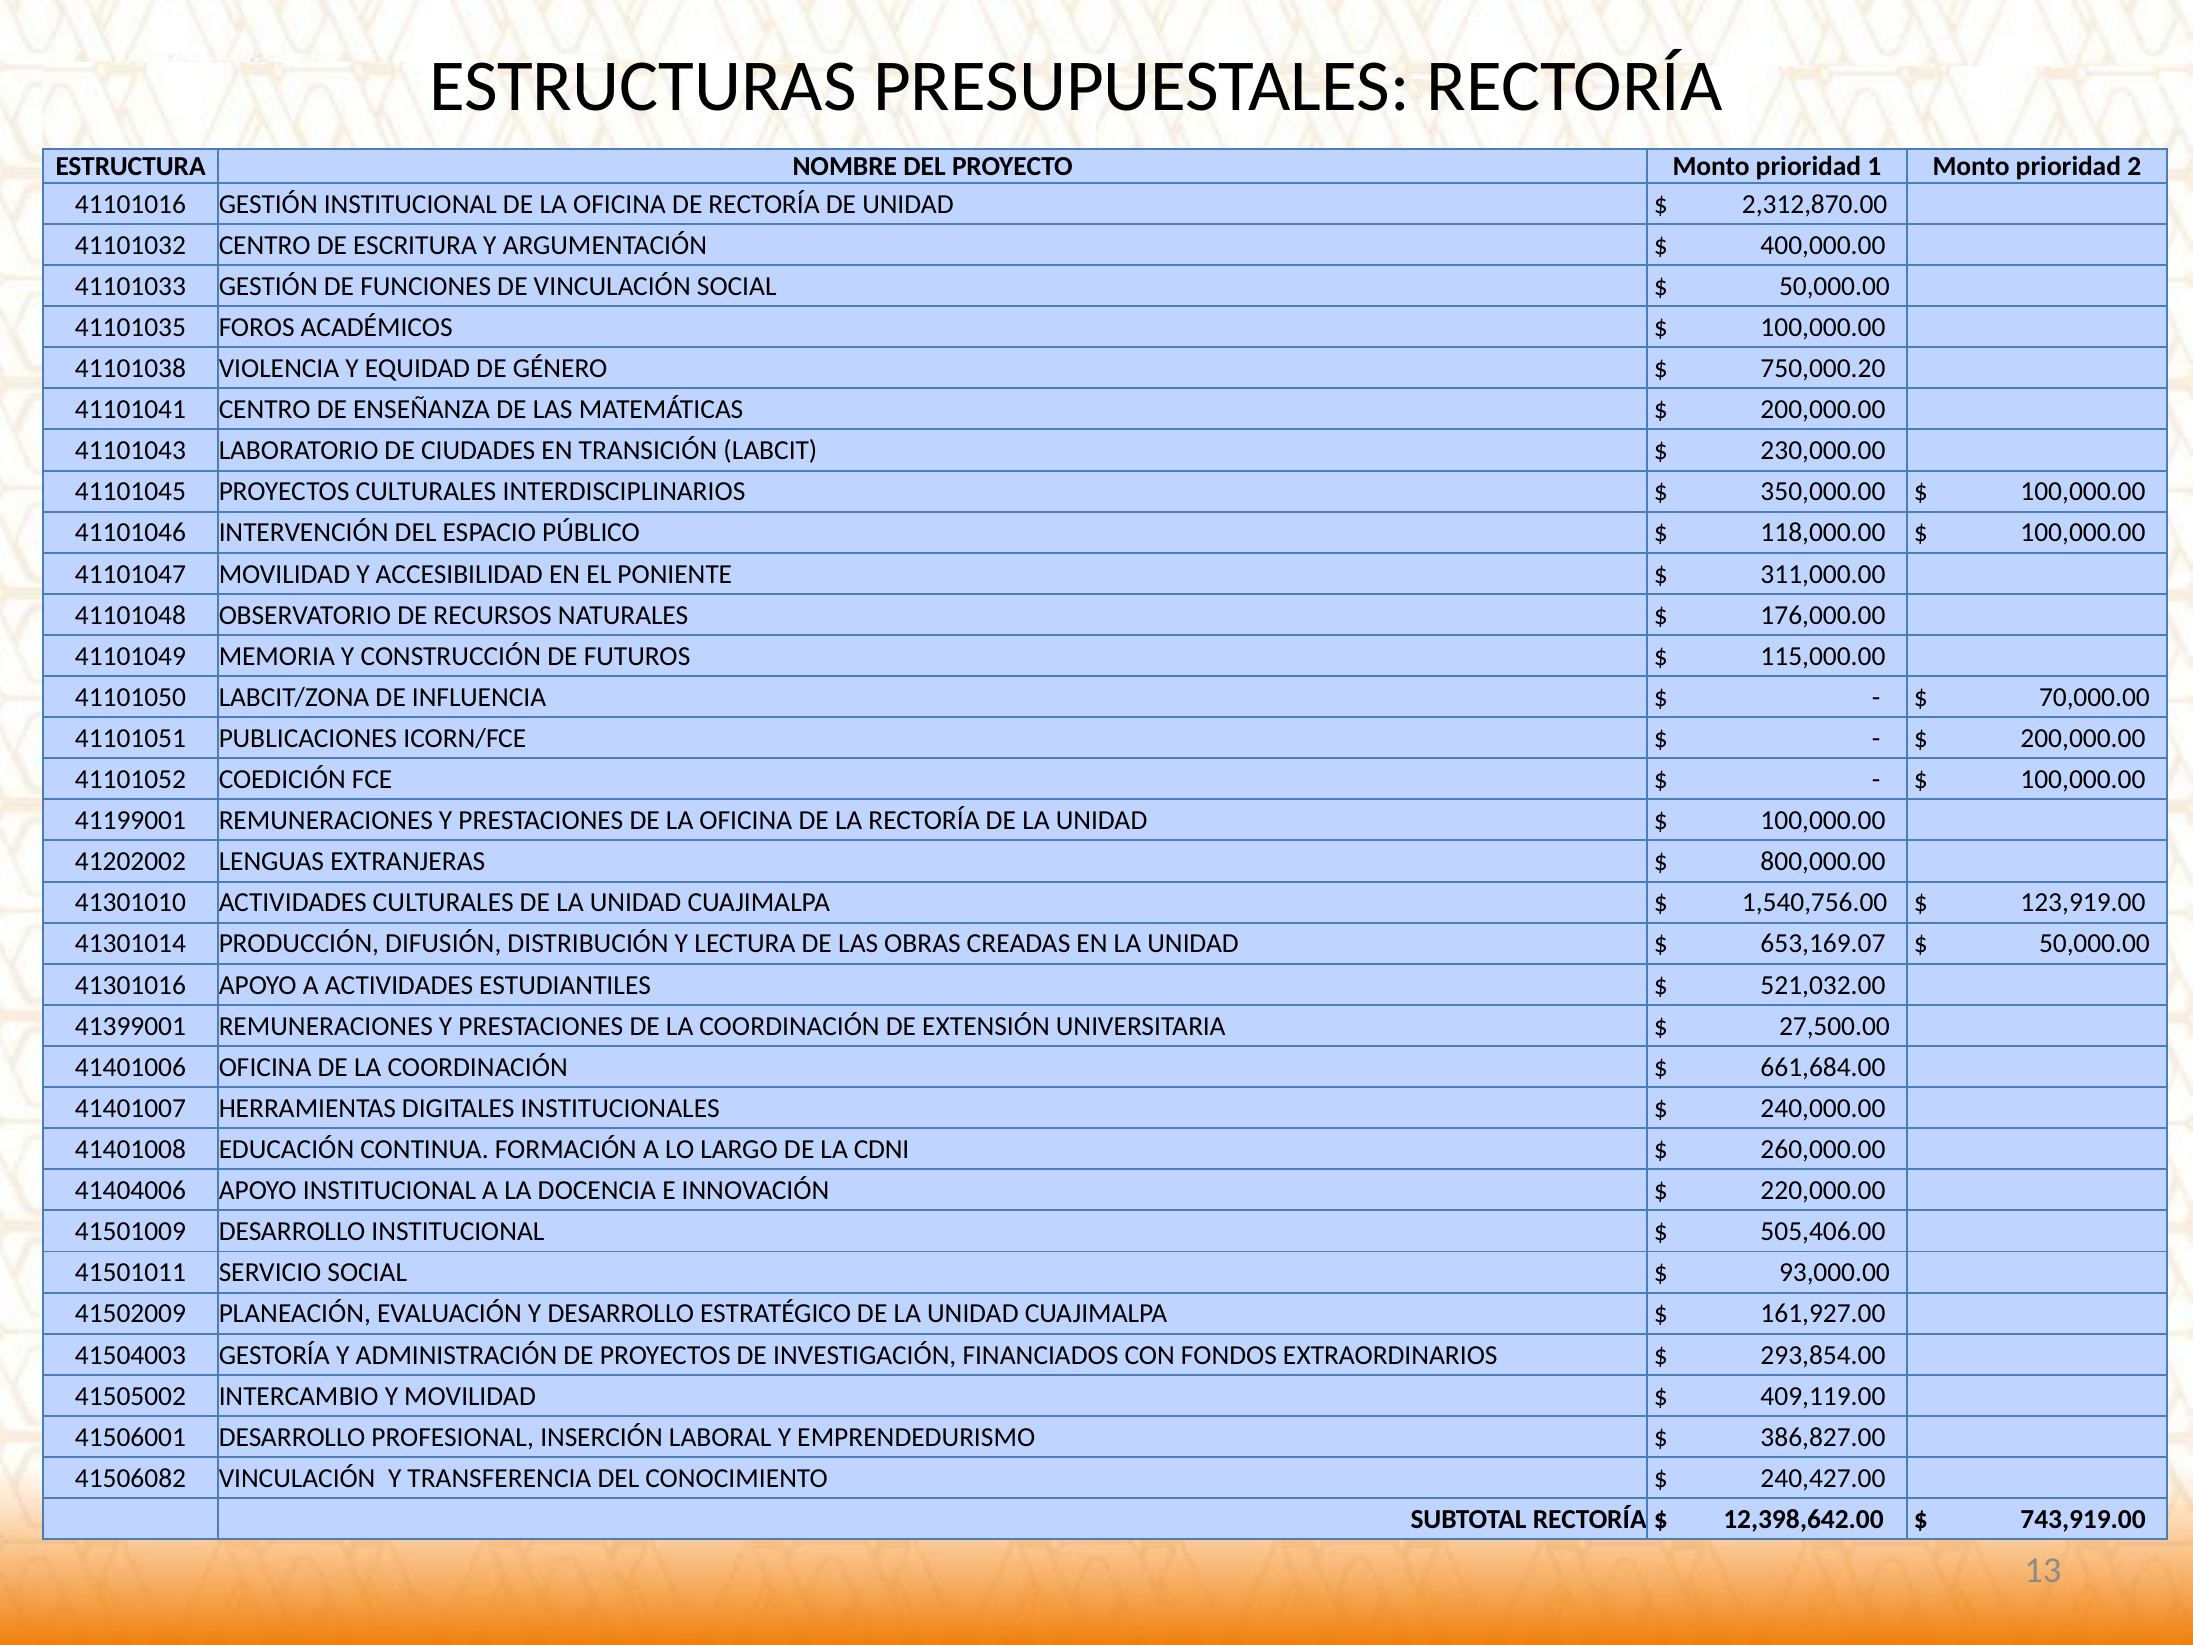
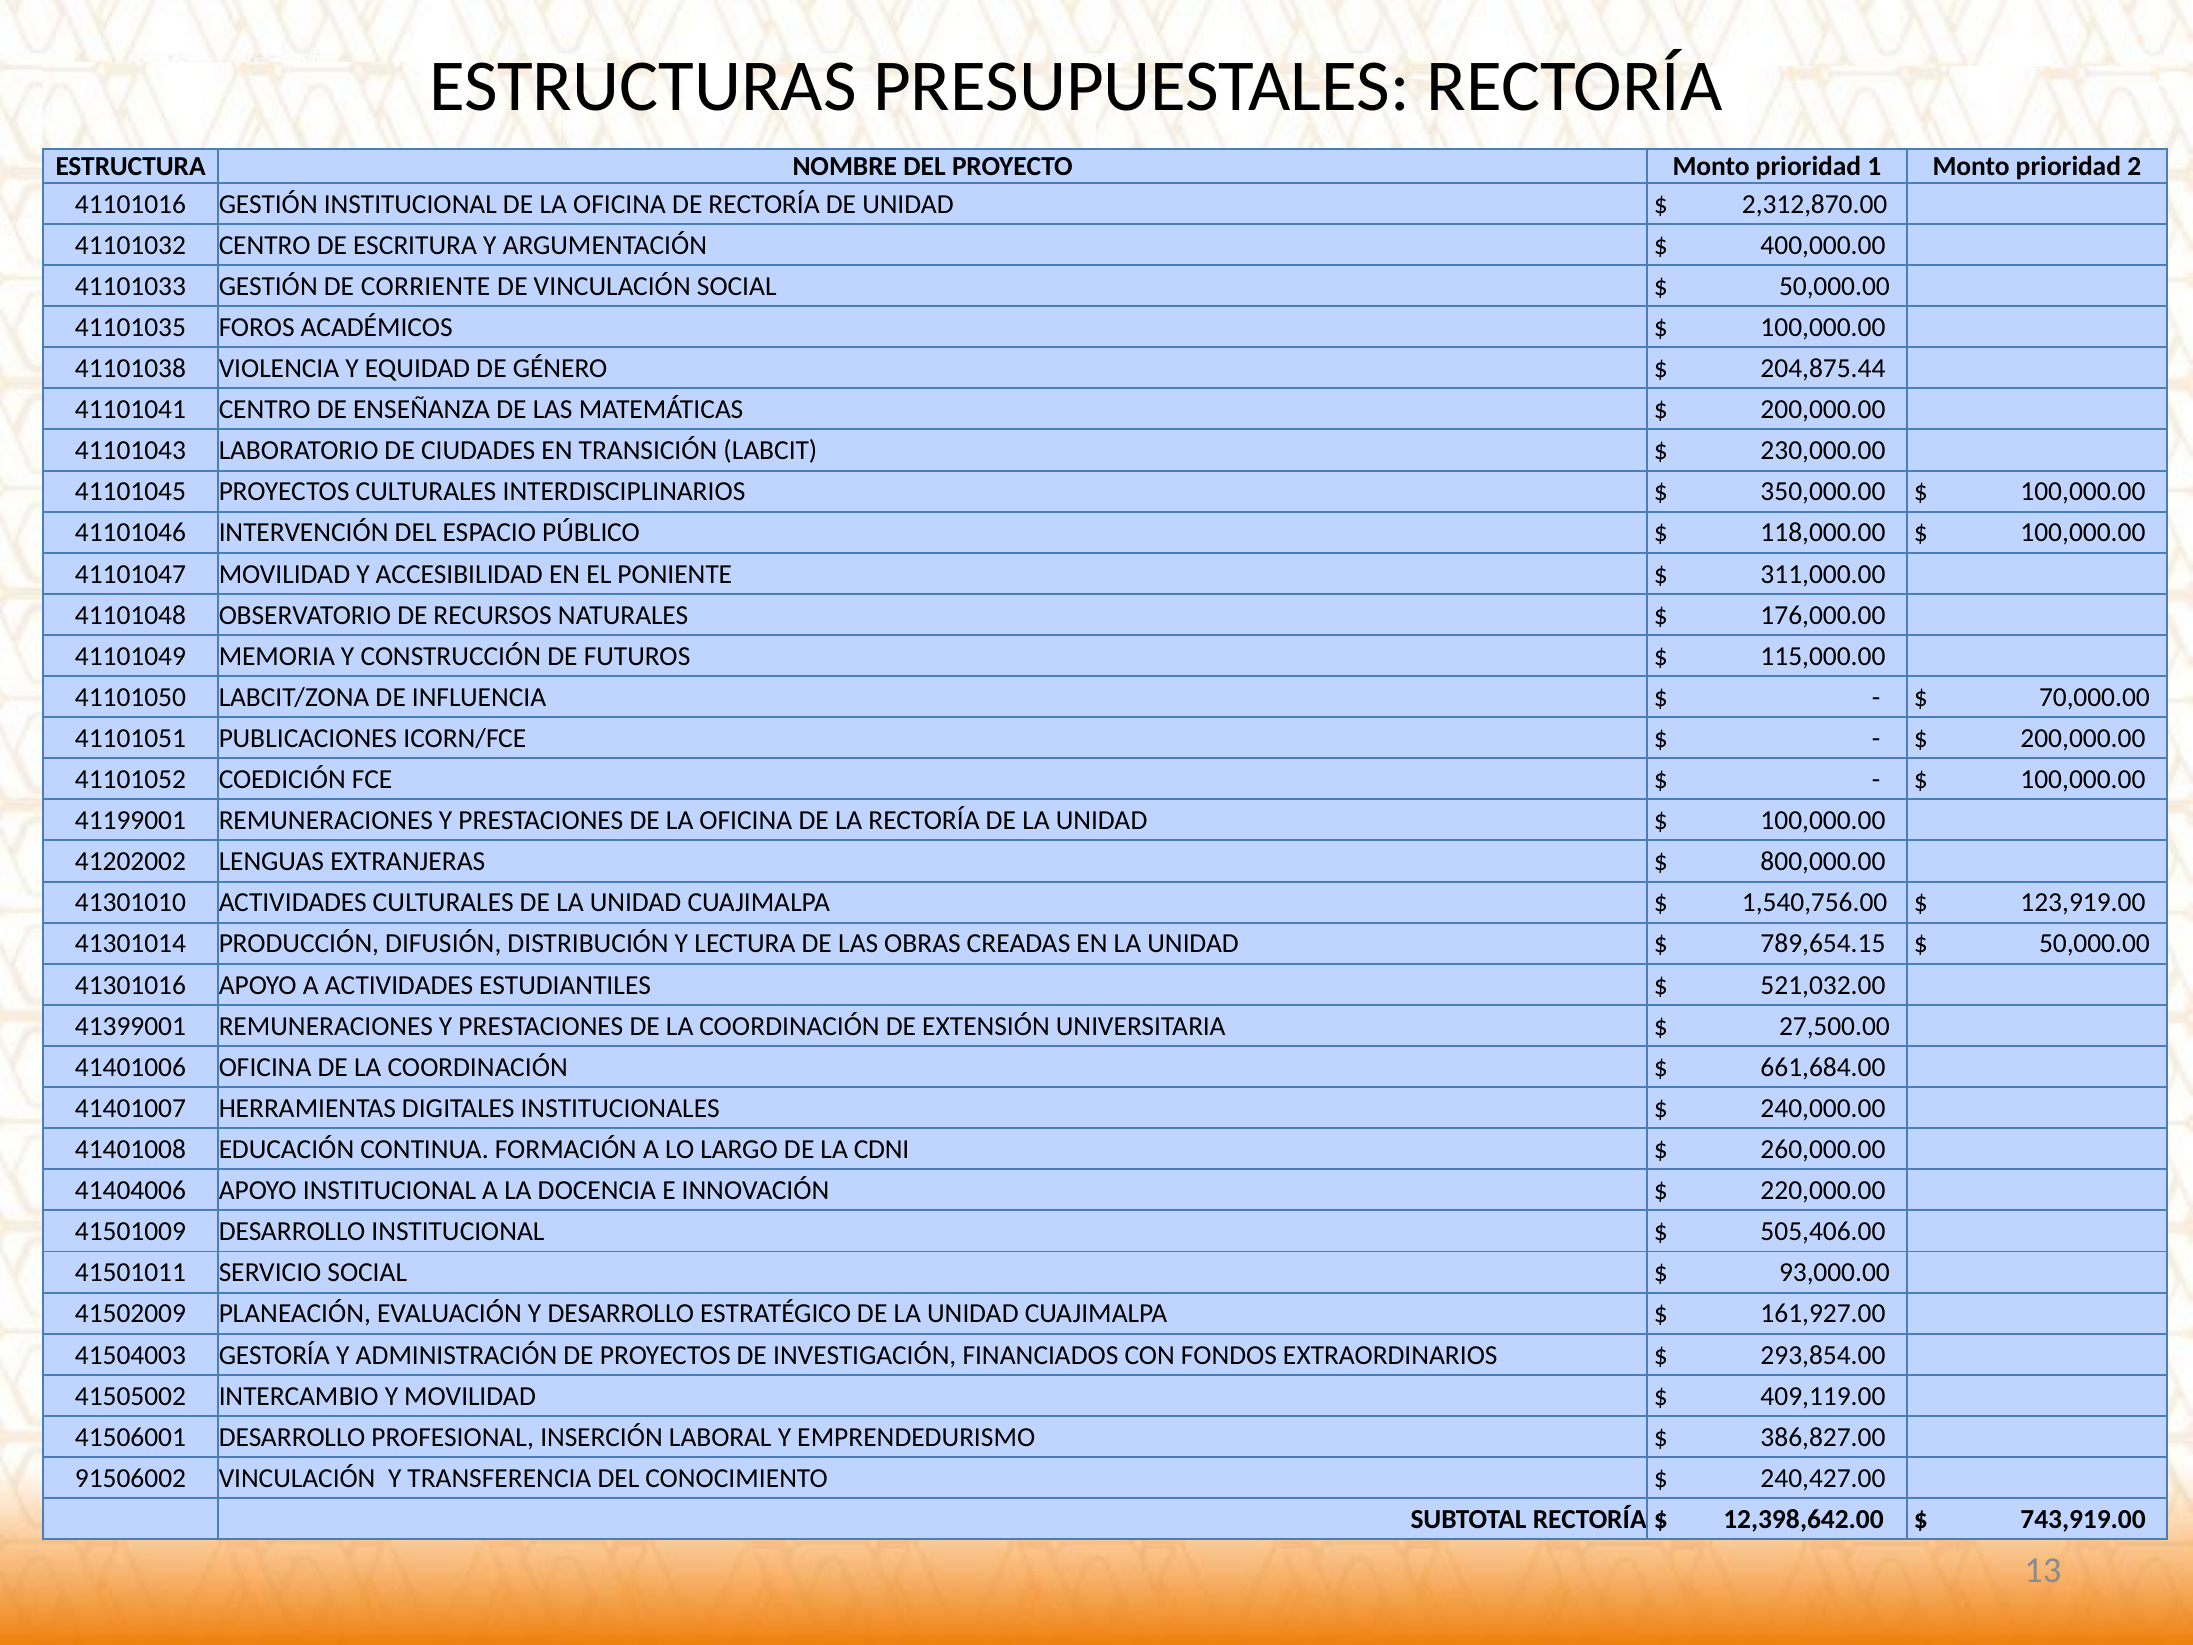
FUNCIONES: FUNCIONES -> CORRIENTE
750,000.20: 750,000.20 -> 204,875.44
653,169.07: 653,169.07 -> 789,654.15
41506082: 41506082 -> 91506002
